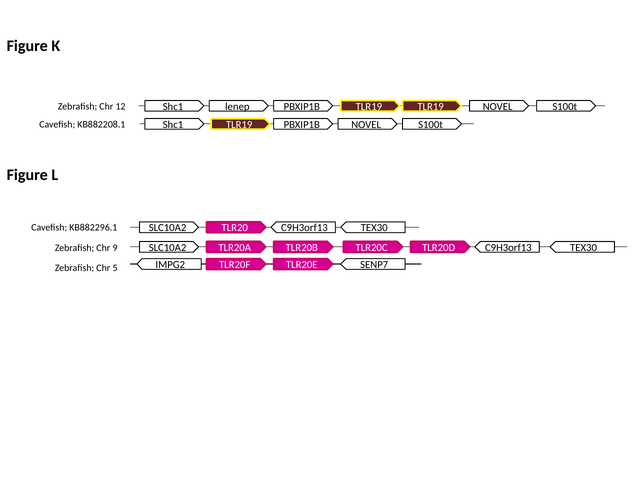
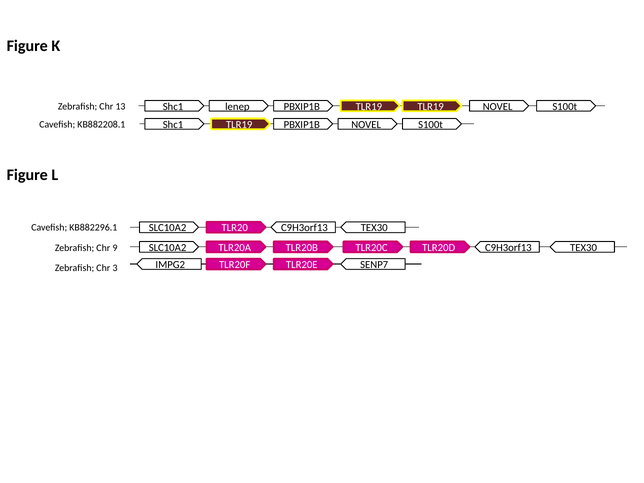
12: 12 -> 13
5: 5 -> 3
